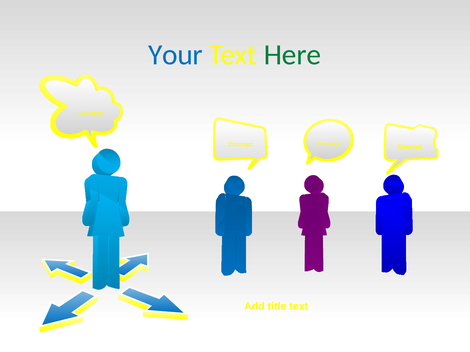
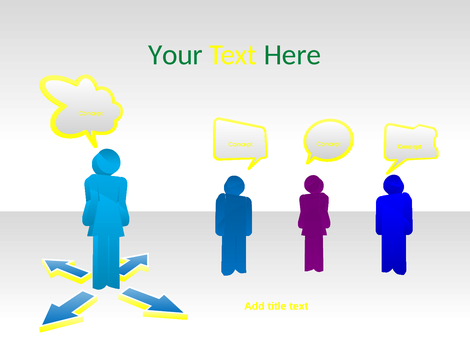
Your colour: blue -> green
